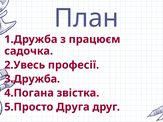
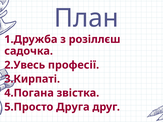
працюєм: працюєм -> розіллєш
3.Дружба: 3.Дружба -> 3.Кирпаті
